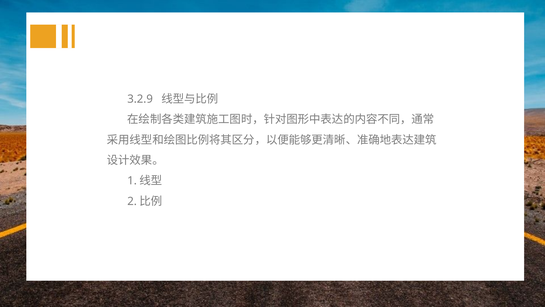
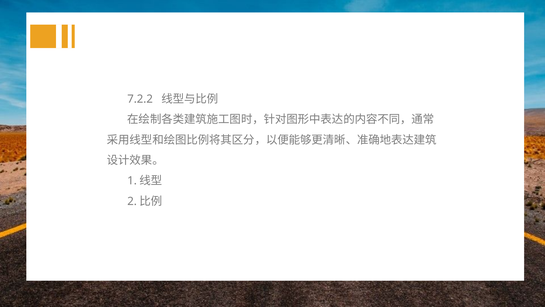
3.2.9: 3.2.9 -> 7.2.2
